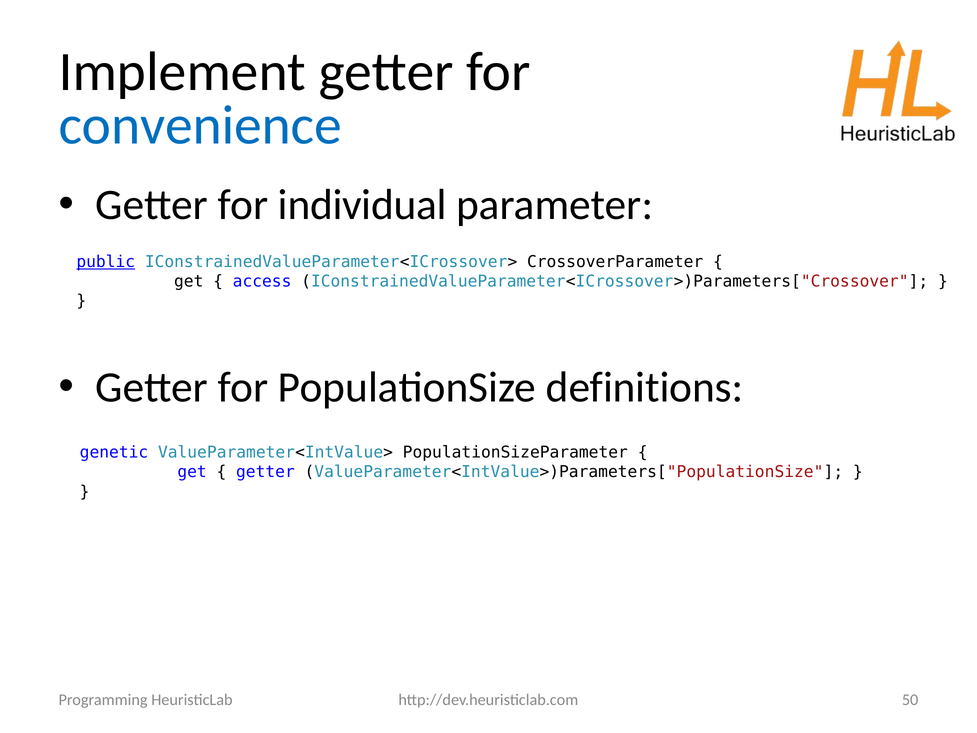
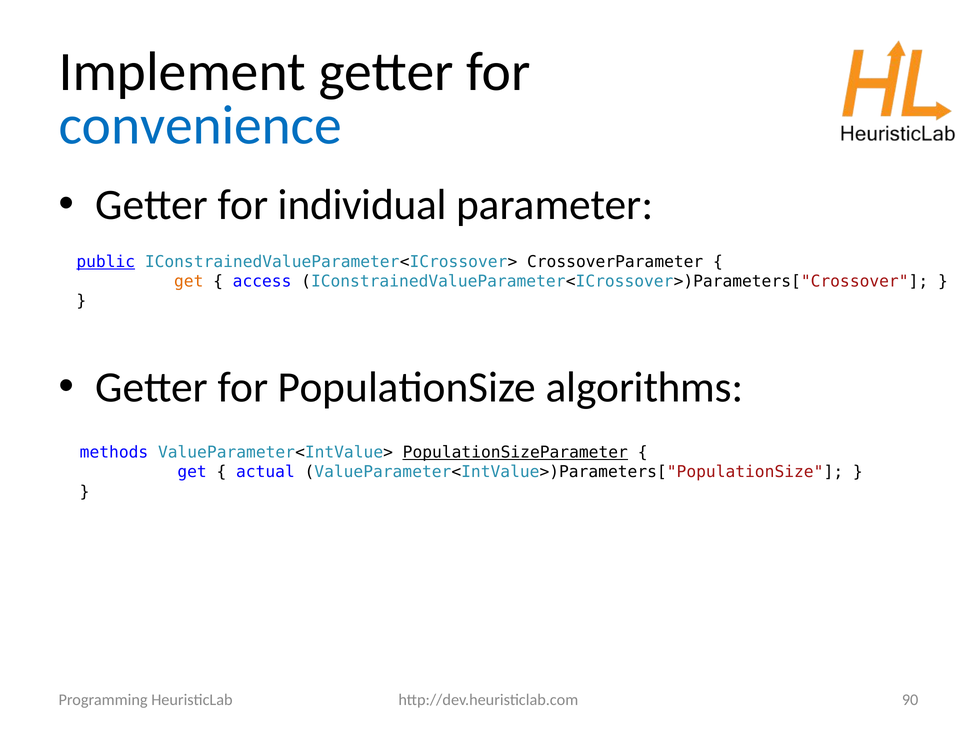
get at (189, 281) colour: black -> orange
definitions: definitions -> algorithms
genetic: genetic -> methods
PopulationSizeParameter underline: none -> present
getter at (265, 472): getter -> actual
50: 50 -> 90
